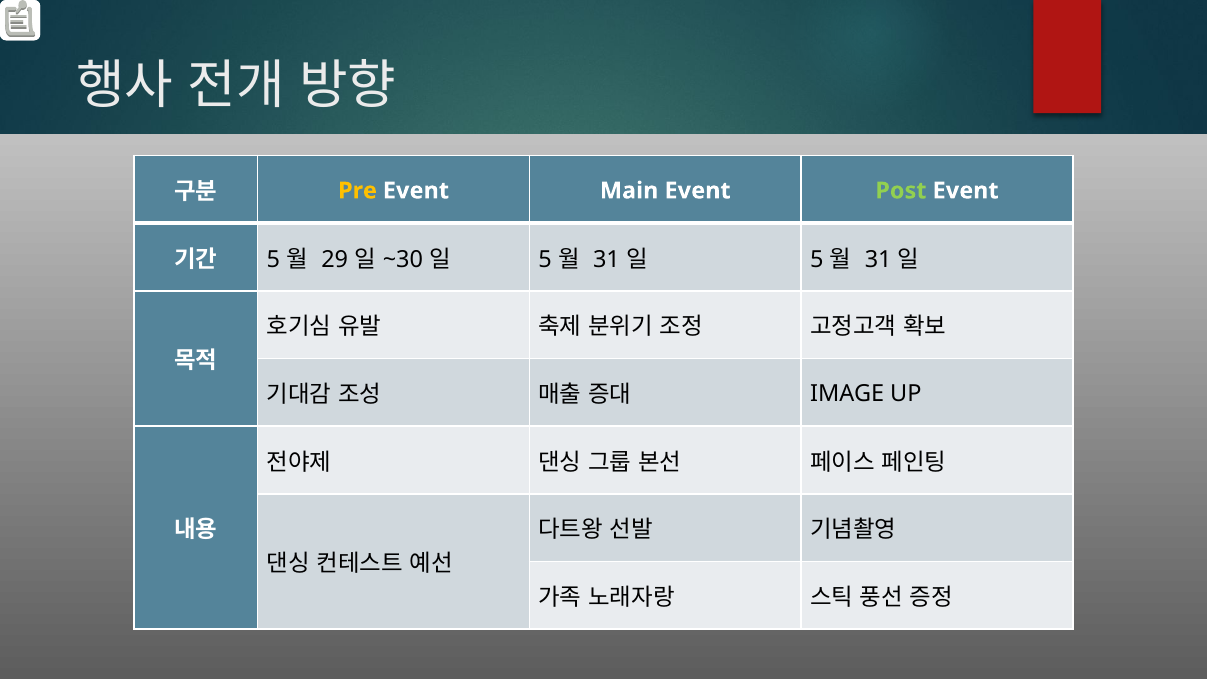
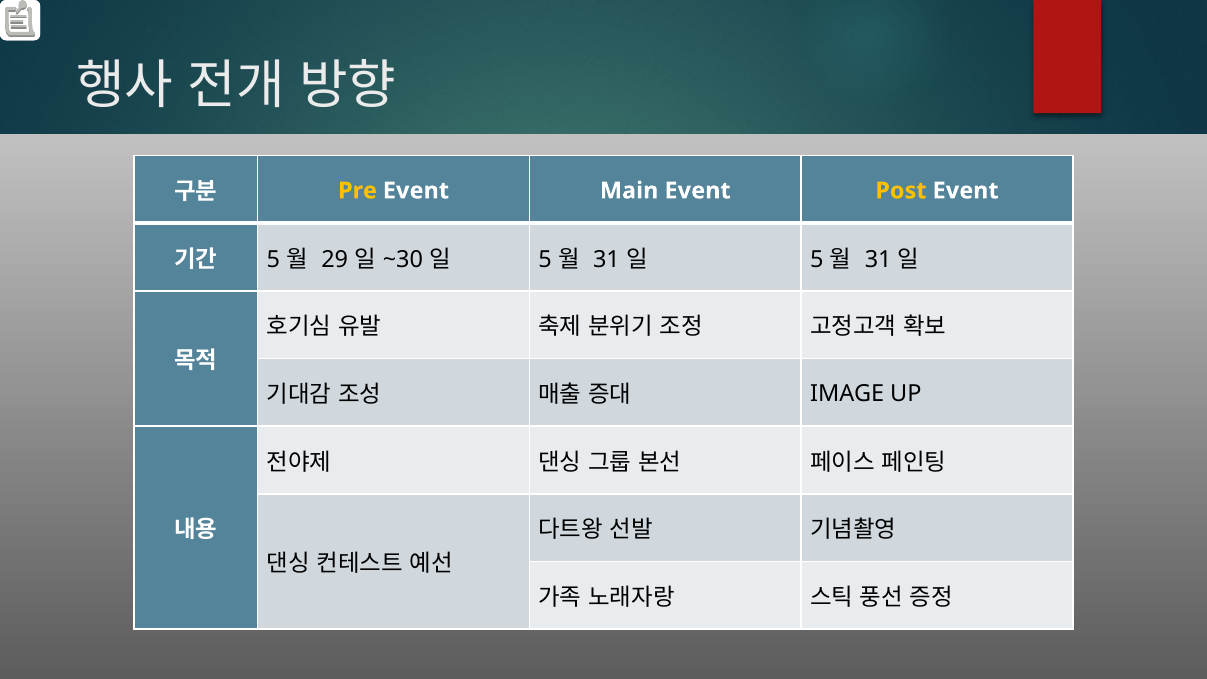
Post colour: light green -> yellow
